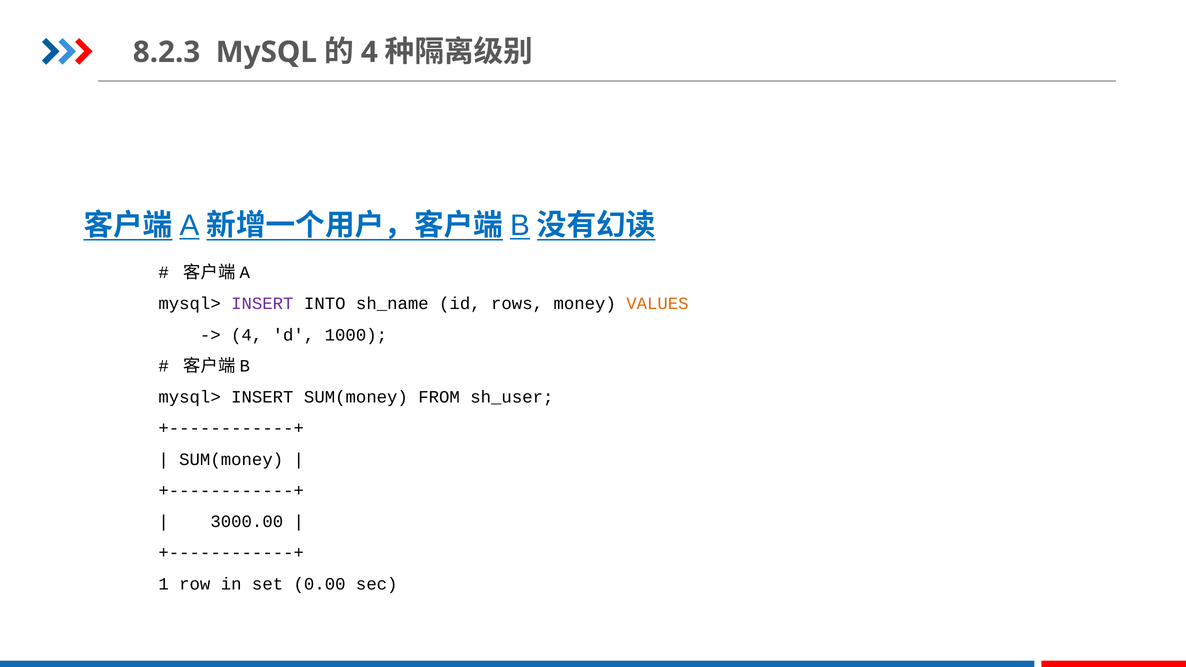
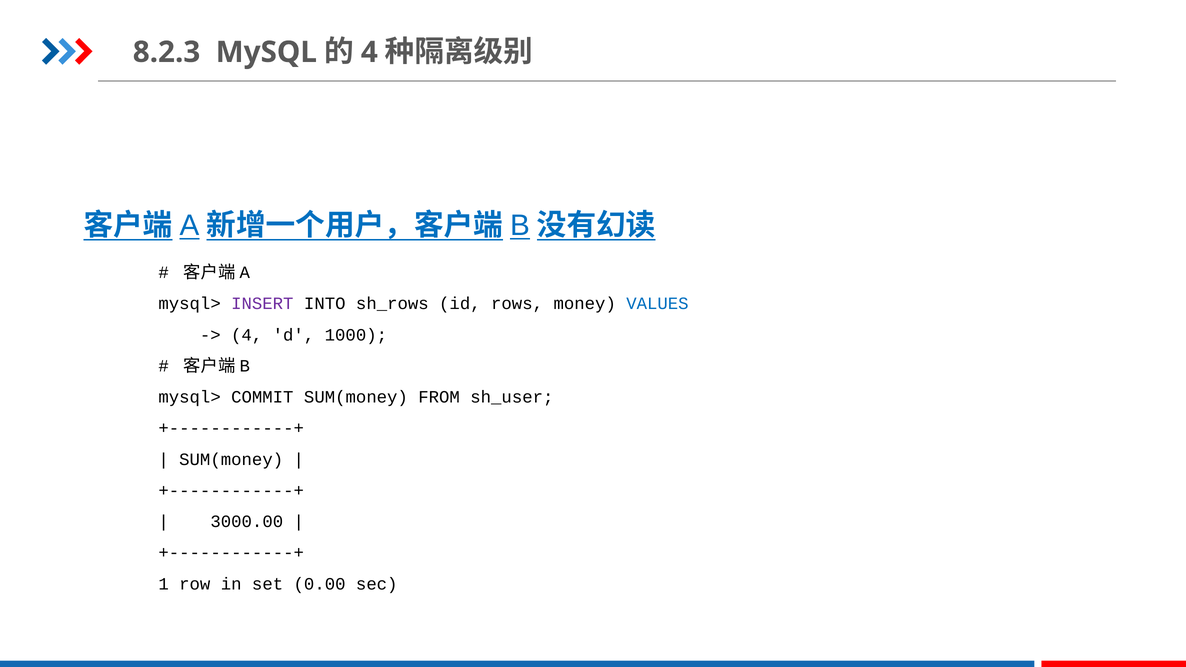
sh_name: sh_name -> sh_rows
VALUES colour: orange -> blue
INSERT at (262, 397): INSERT -> COMMIT
